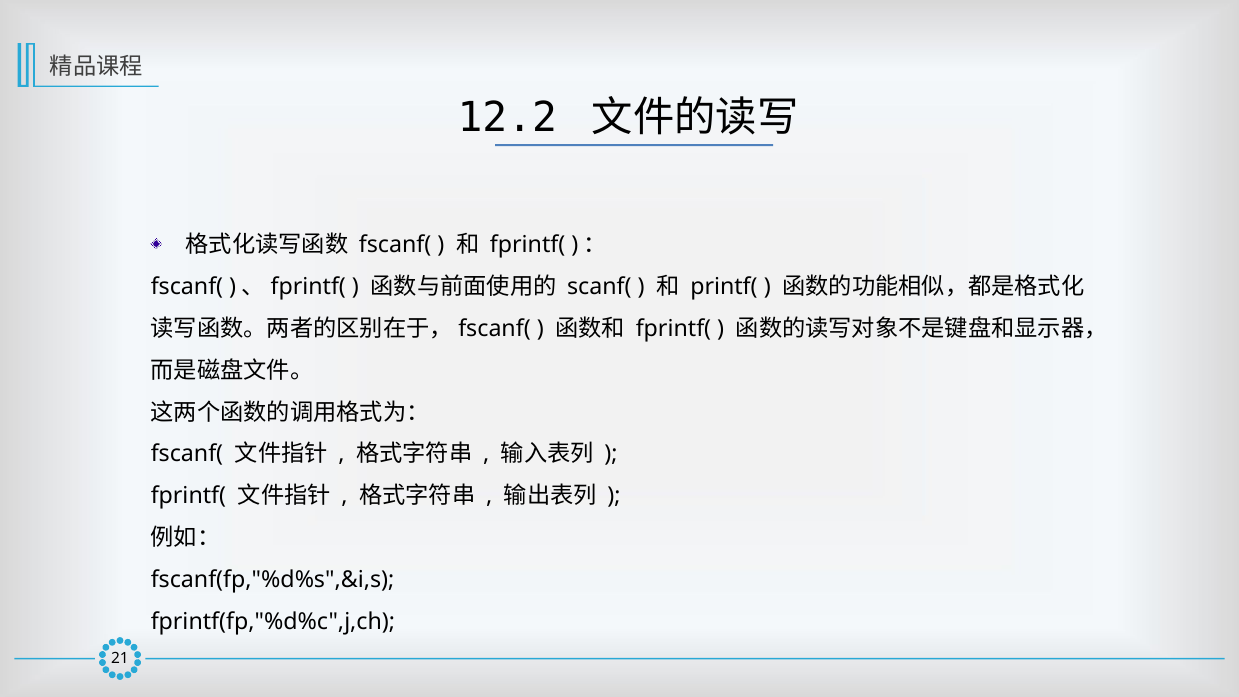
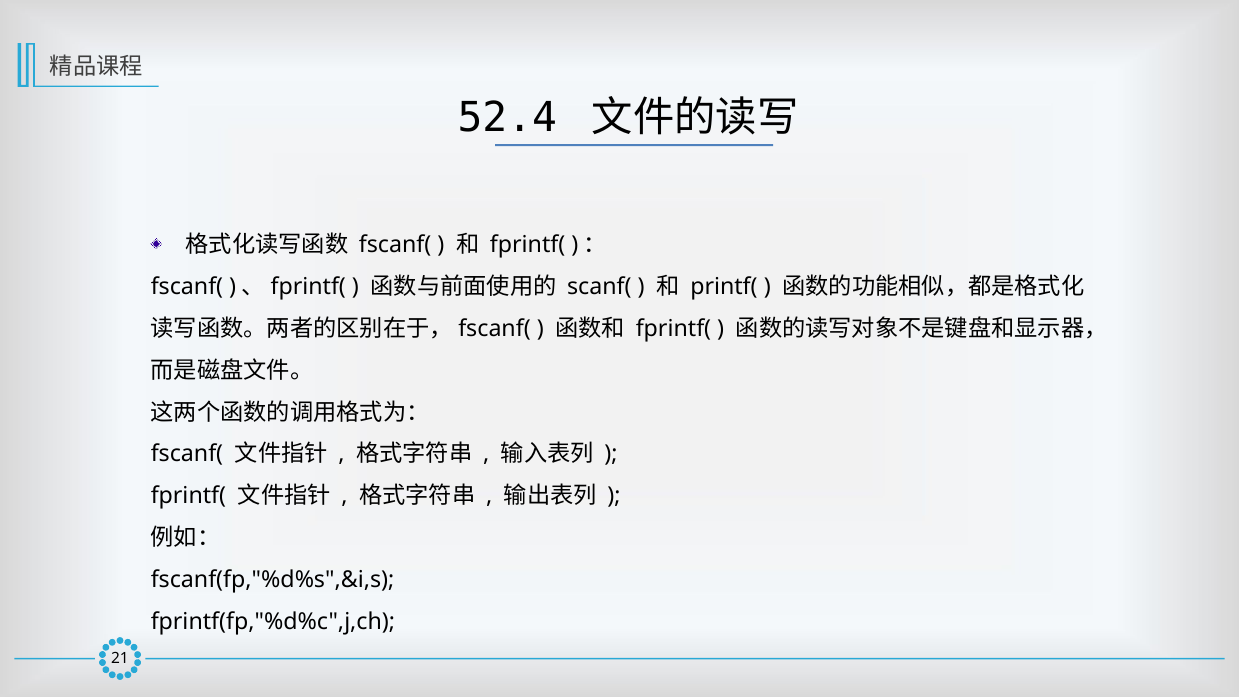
12.2: 12.2 -> 52.4
